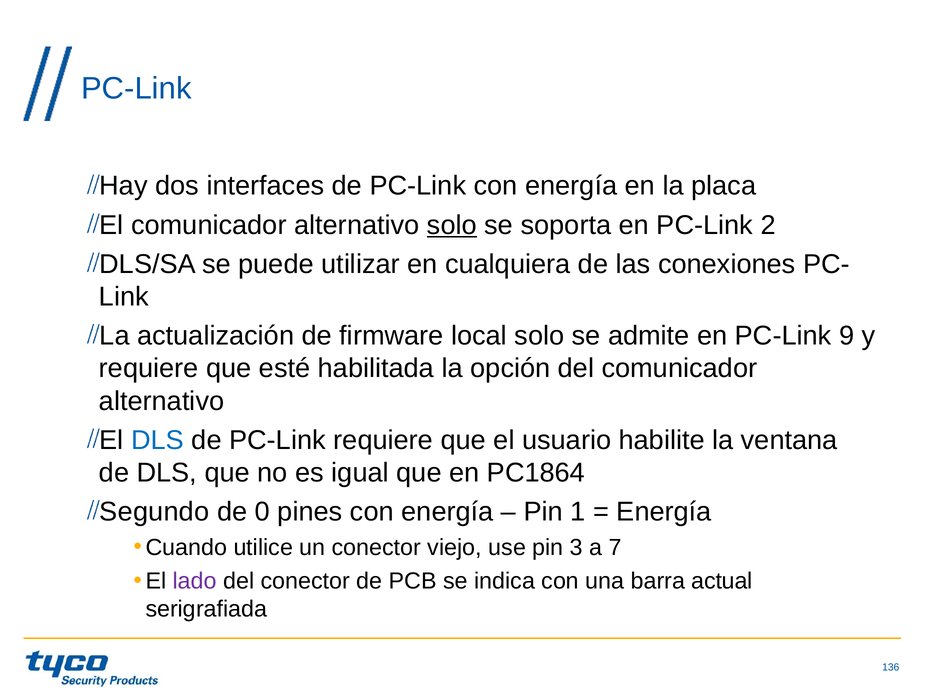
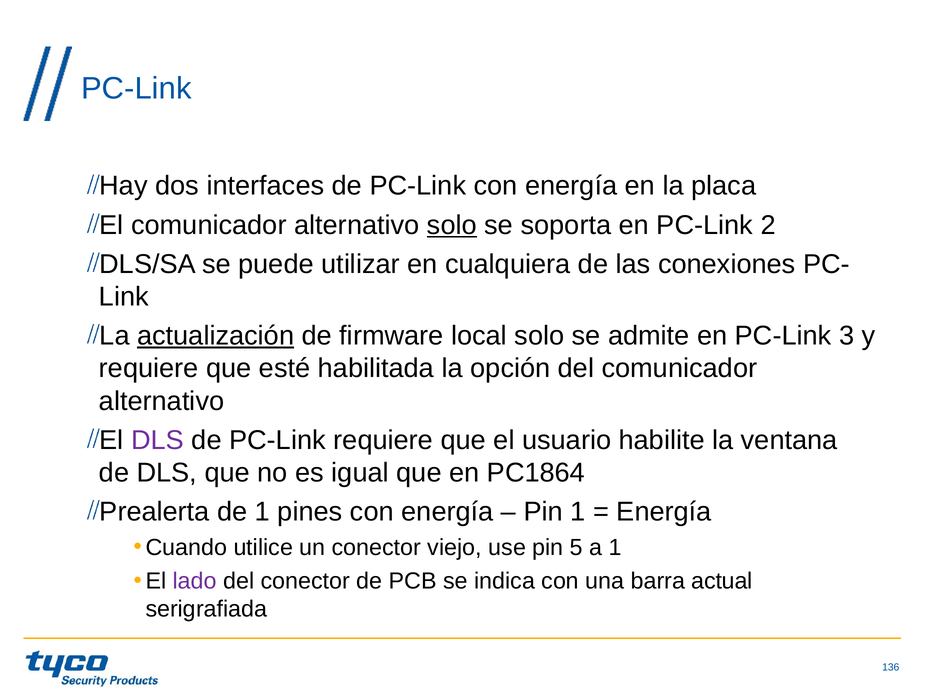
actualización underline: none -> present
9: 9 -> 3
DLS at (158, 440) colour: blue -> purple
Segundo: Segundo -> Prealerta
de 0: 0 -> 1
3: 3 -> 5
a 7: 7 -> 1
